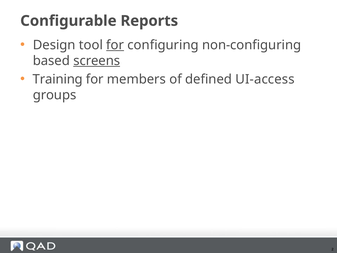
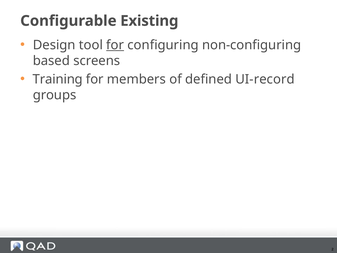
Reports: Reports -> Existing
screens underline: present -> none
UI-access: UI-access -> UI-record
